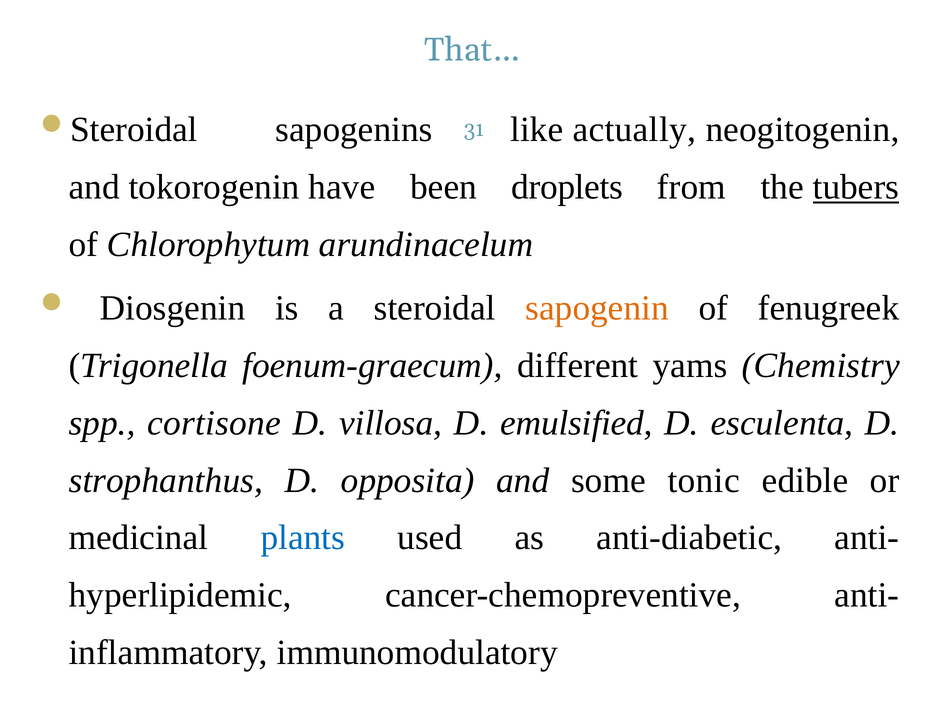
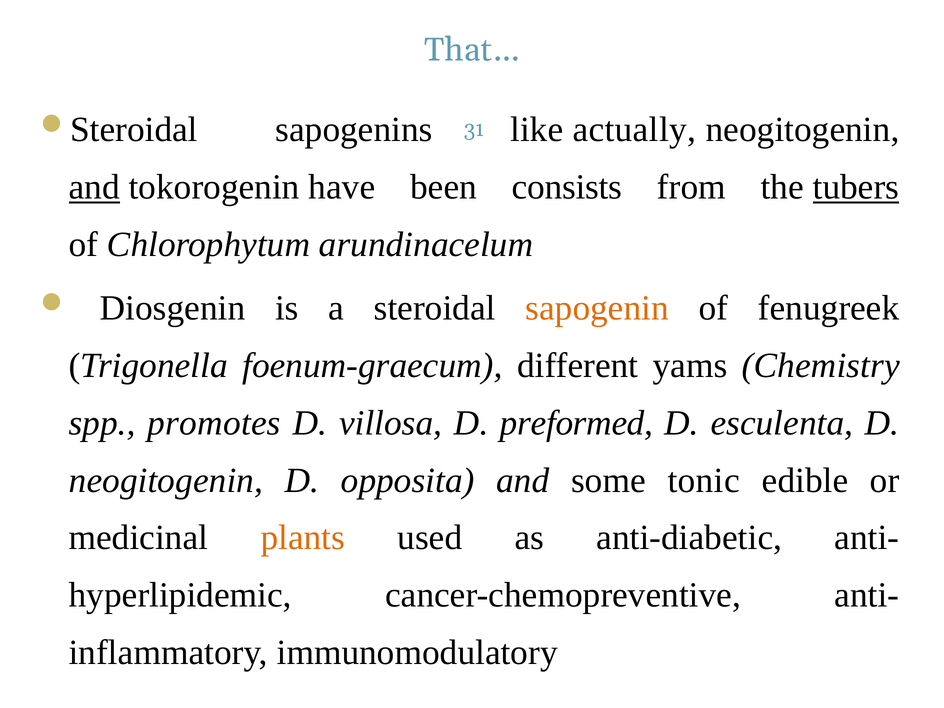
and at (94, 187) underline: none -> present
droplets: droplets -> consists
cortisone: cortisone -> promotes
emulsified: emulsified -> preformed
strophanthus at (166, 480): strophanthus -> neogitogenin
plants colour: blue -> orange
